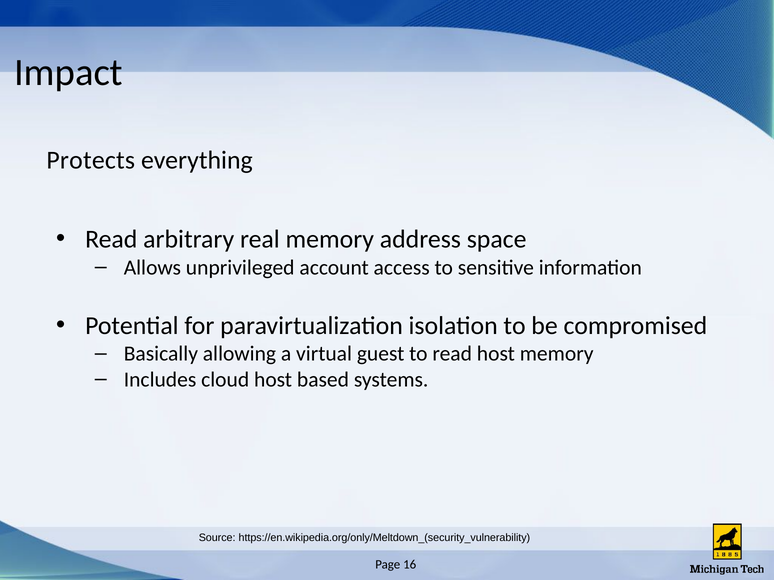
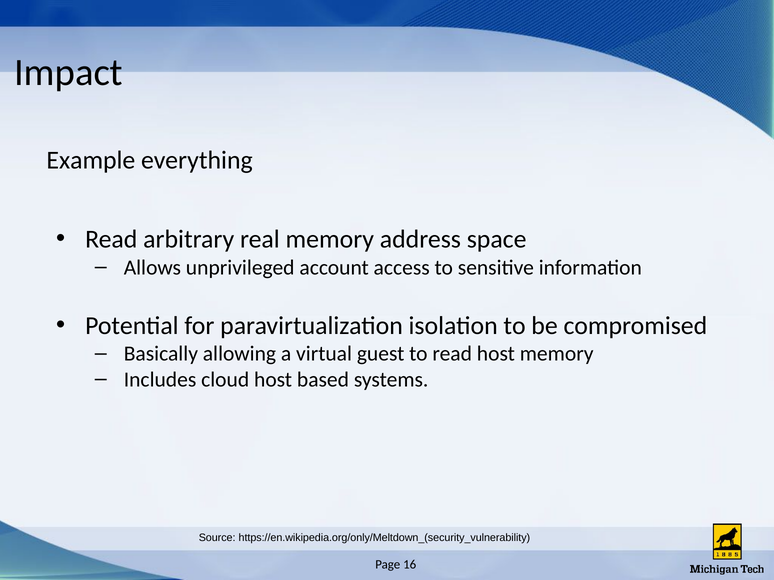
Protects: Protects -> Example
